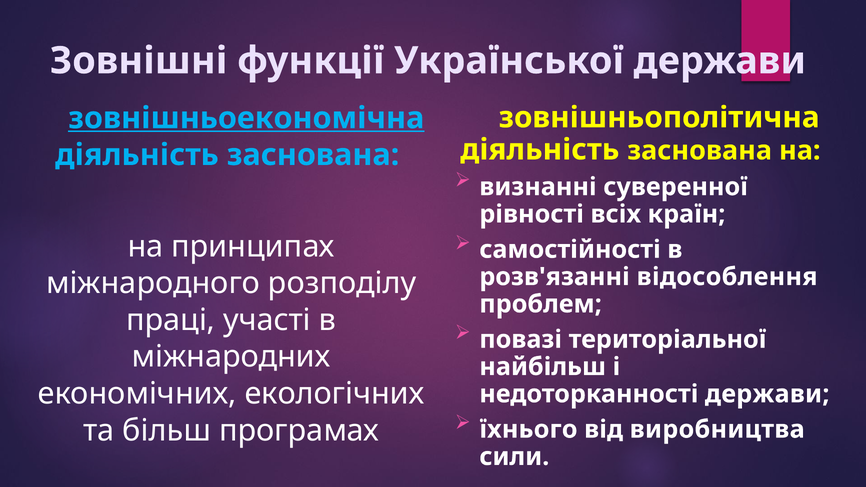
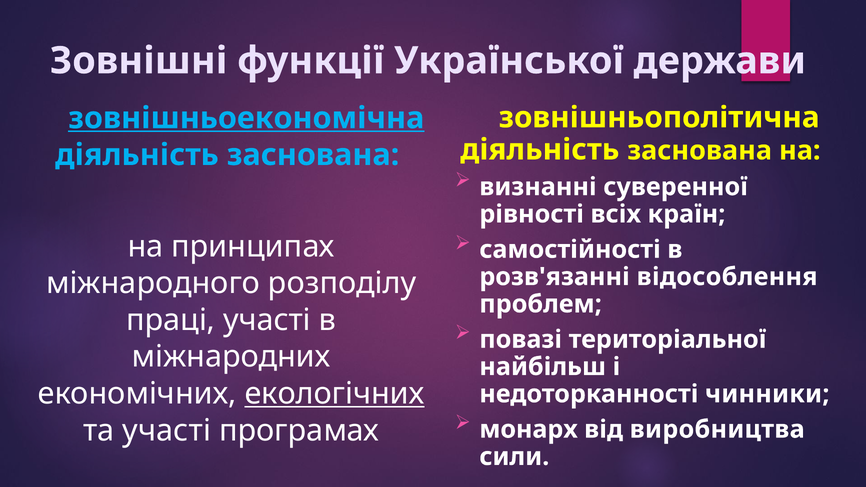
екологічних underline: none -> present
недоторканності держави: держави -> чинники
їхнього: їхнього -> монарх
та більш: більш -> участі
